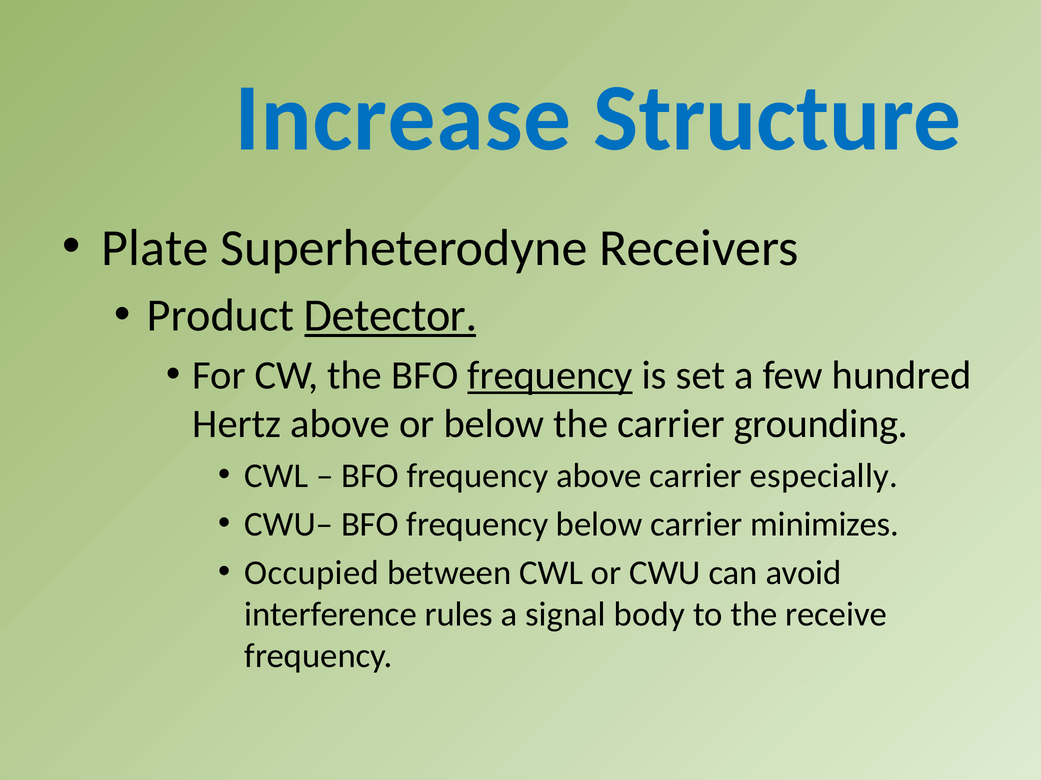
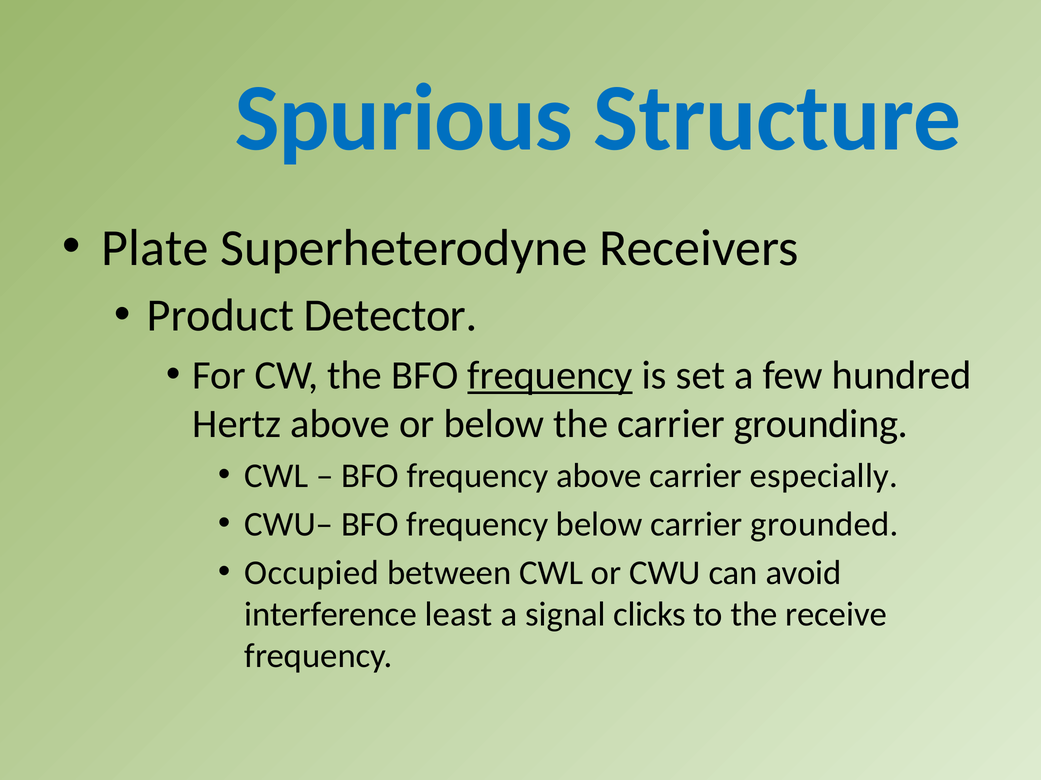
Increase: Increase -> Spurious
Detector underline: present -> none
minimizes: minimizes -> grounded
rules: rules -> least
body: body -> clicks
